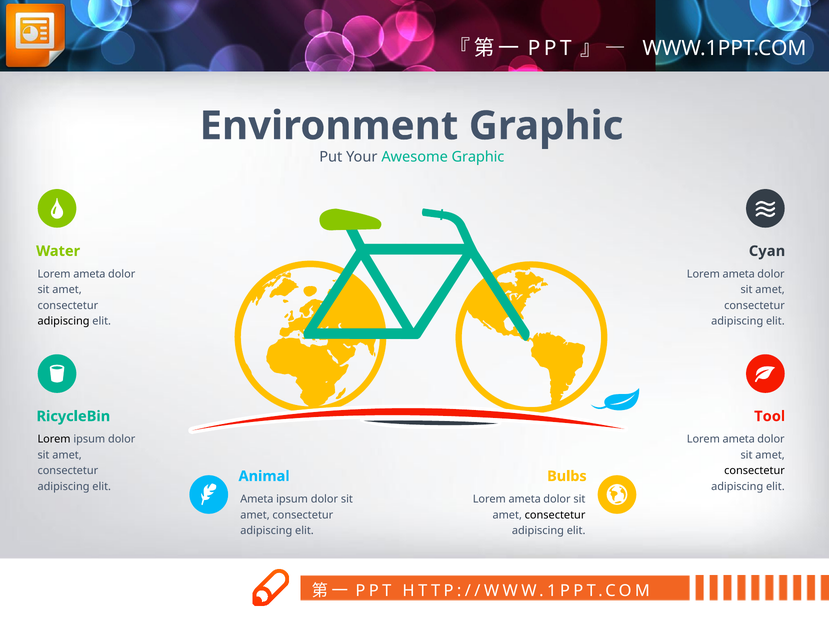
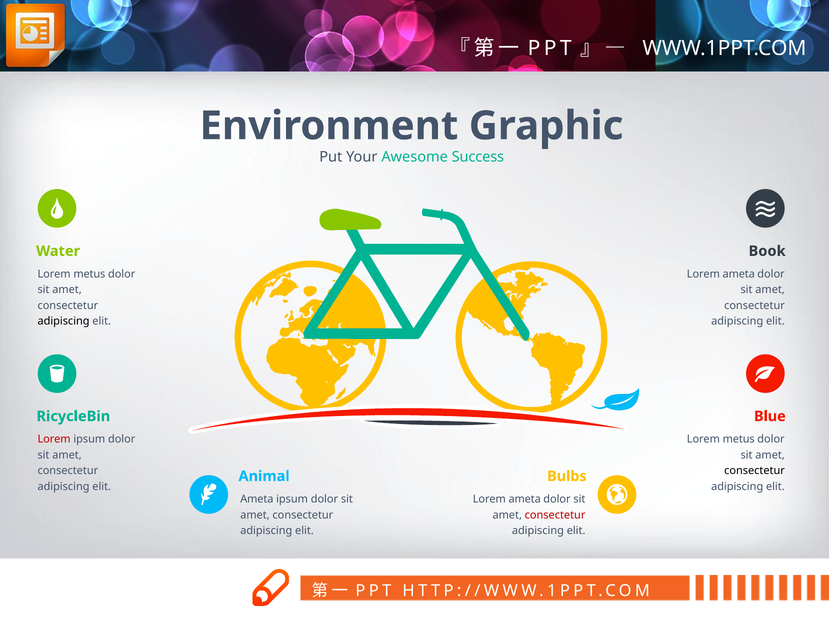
Graphic at (478, 157): Graphic -> Success
Cyan: Cyan -> Book
ameta at (89, 274): ameta -> metus
Tool: Tool -> Blue
Lorem at (54, 439) colour: black -> red
ameta at (739, 439): ameta -> metus
consectetur at (555, 515) colour: black -> red
